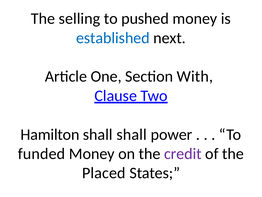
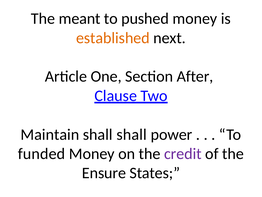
selling: selling -> meant
established colour: blue -> orange
With: With -> After
Hamilton: Hamilton -> Maintain
Placed: Placed -> Ensure
